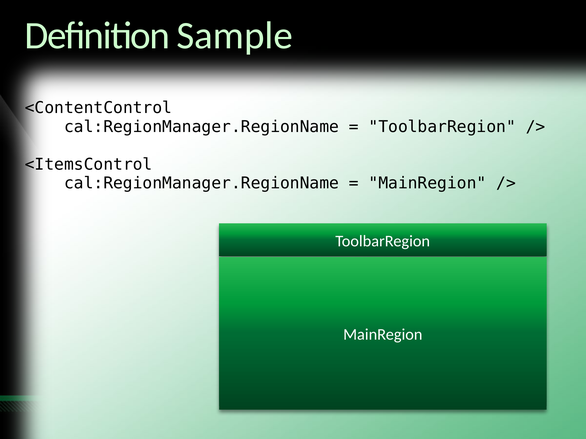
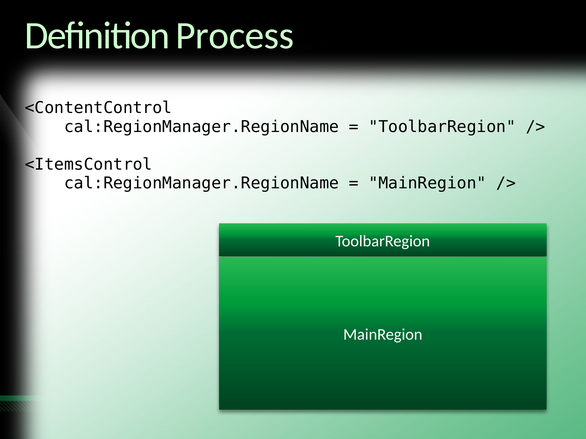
Sample: Sample -> Process
